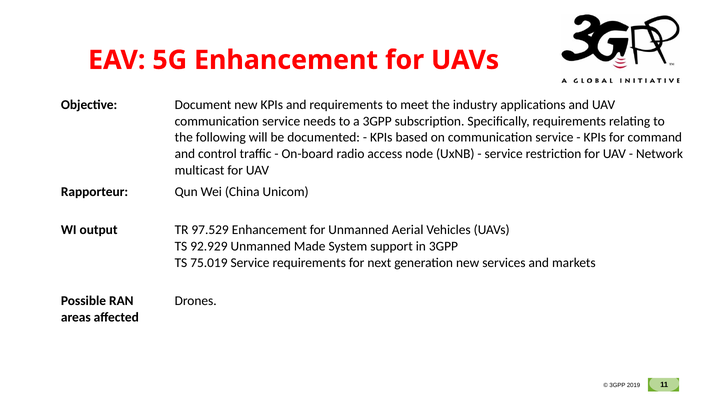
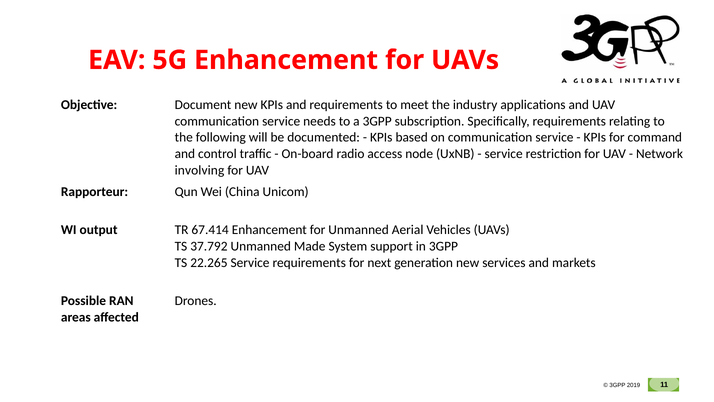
multicast: multicast -> involving
97.529: 97.529 -> 67.414
92.929: 92.929 -> 37.792
75.019: 75.019 -> 22.265
